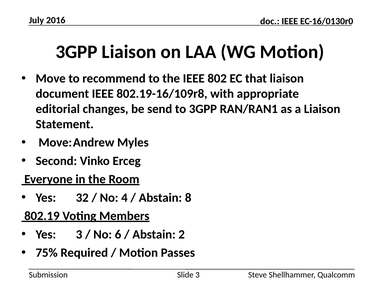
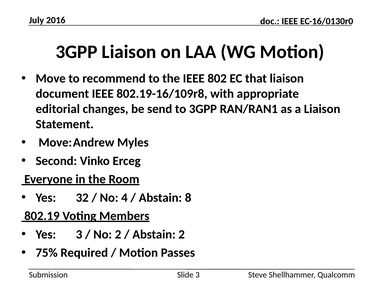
No 6: 6 -> 2
